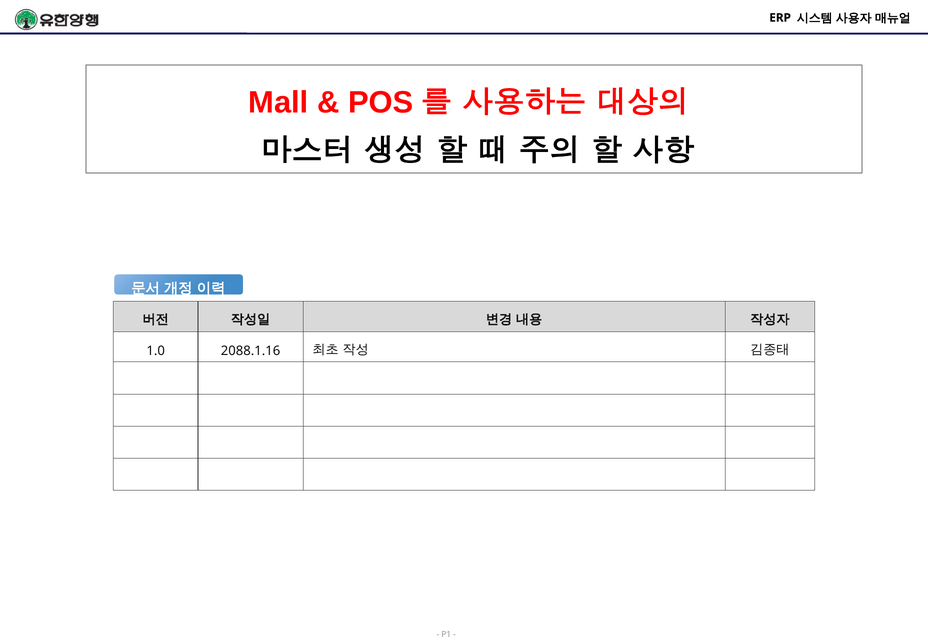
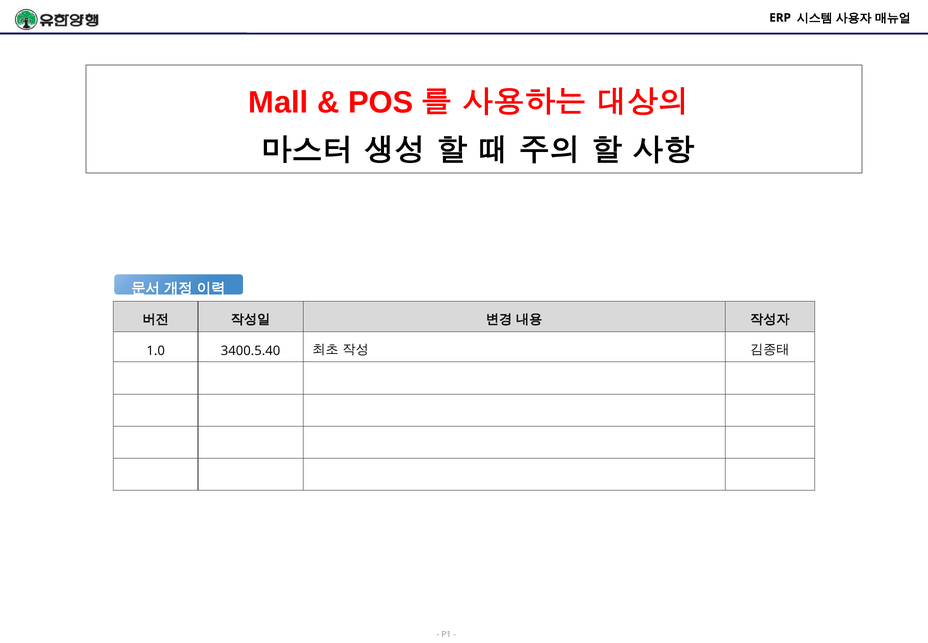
2088.1.16: 2088.1.16 -> 3400.5.40
